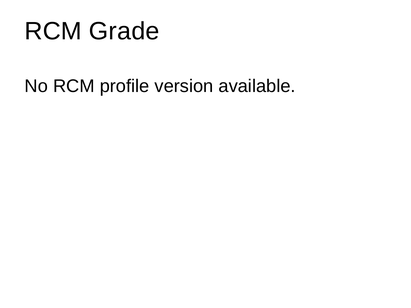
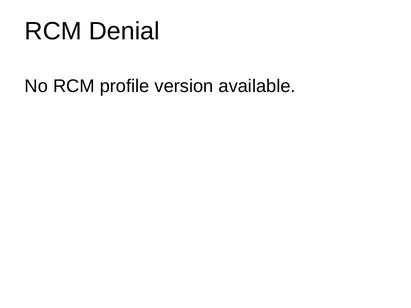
Grade: Grade -> Denial
